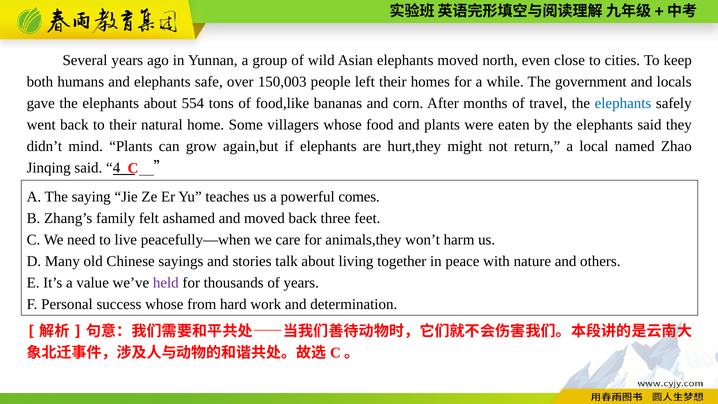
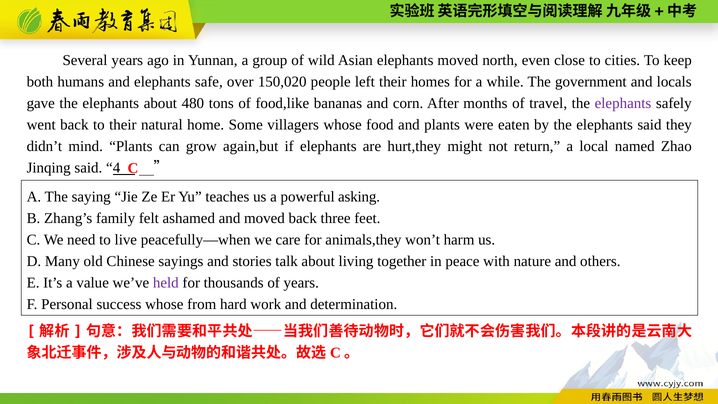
150,003: 150,003 -> 150,020
554: 554 -> 480
elephants at (623, 103) colour: blue -> purple
comes: comes -> asking
